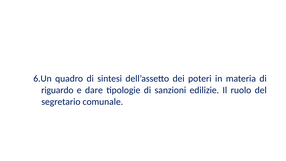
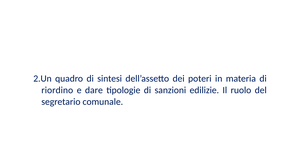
6.Un: 6.Un -> 2.Un
riguardo: riguardo -> riordino
